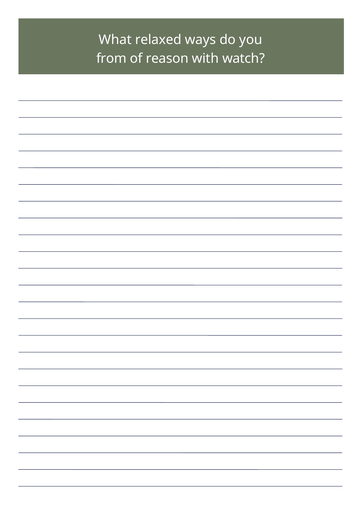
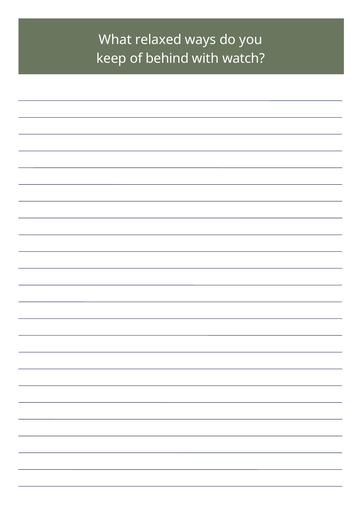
from: from -> keep
reason: reason -> behind
